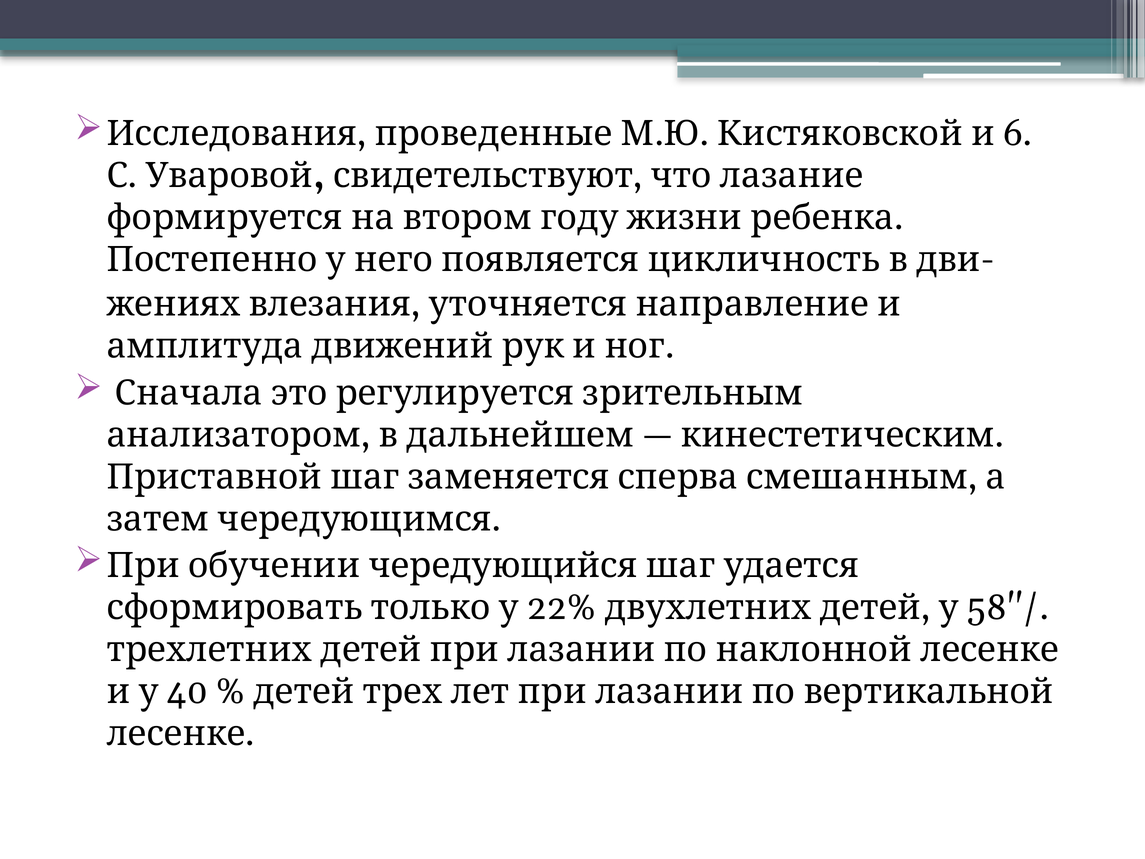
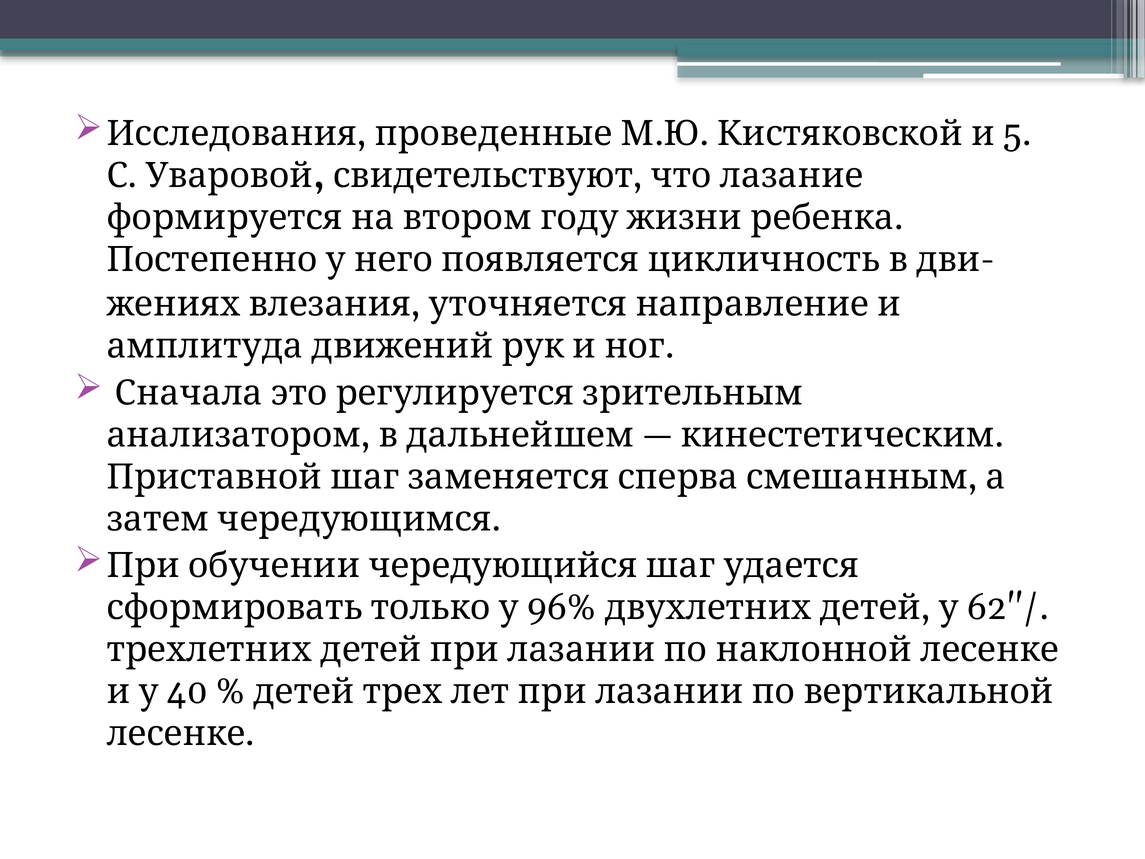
6: 6 -> 5
22%: 22% -> 96%
58''/: 58''/ -> 62''/
